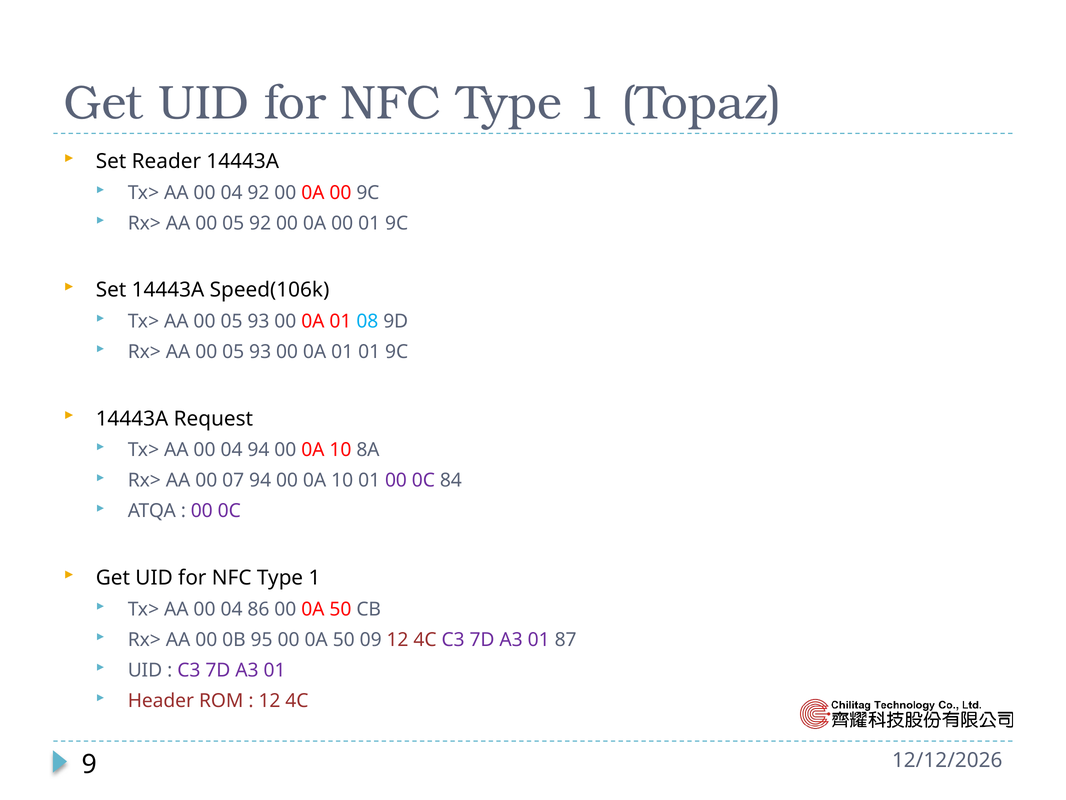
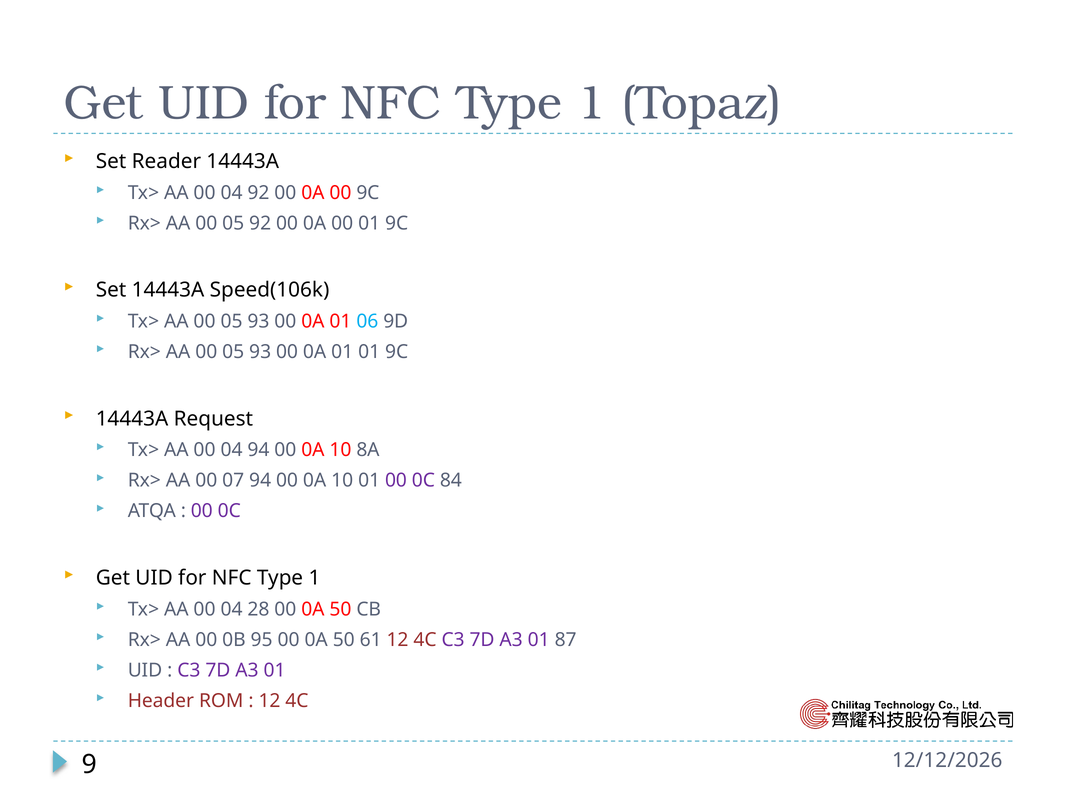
08: 08 -> 06
86: 86 -> 28
09: 09 -> 61
